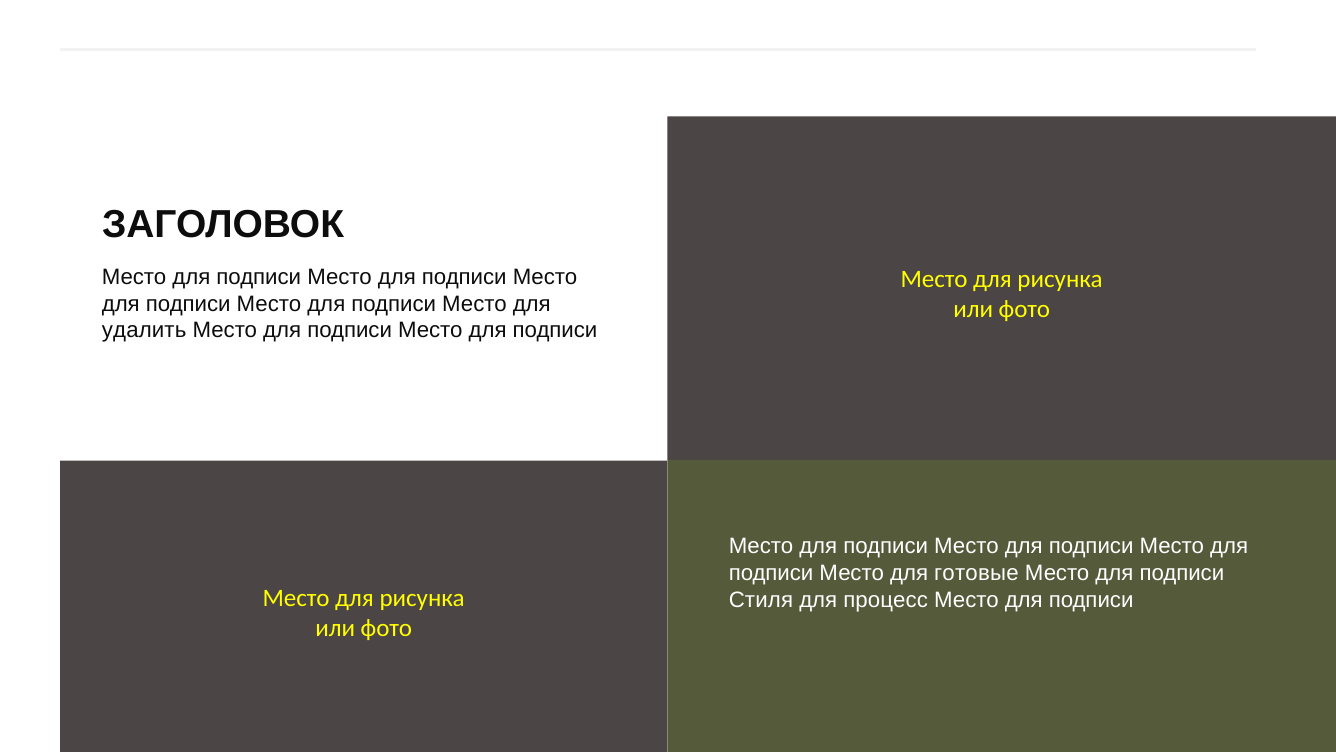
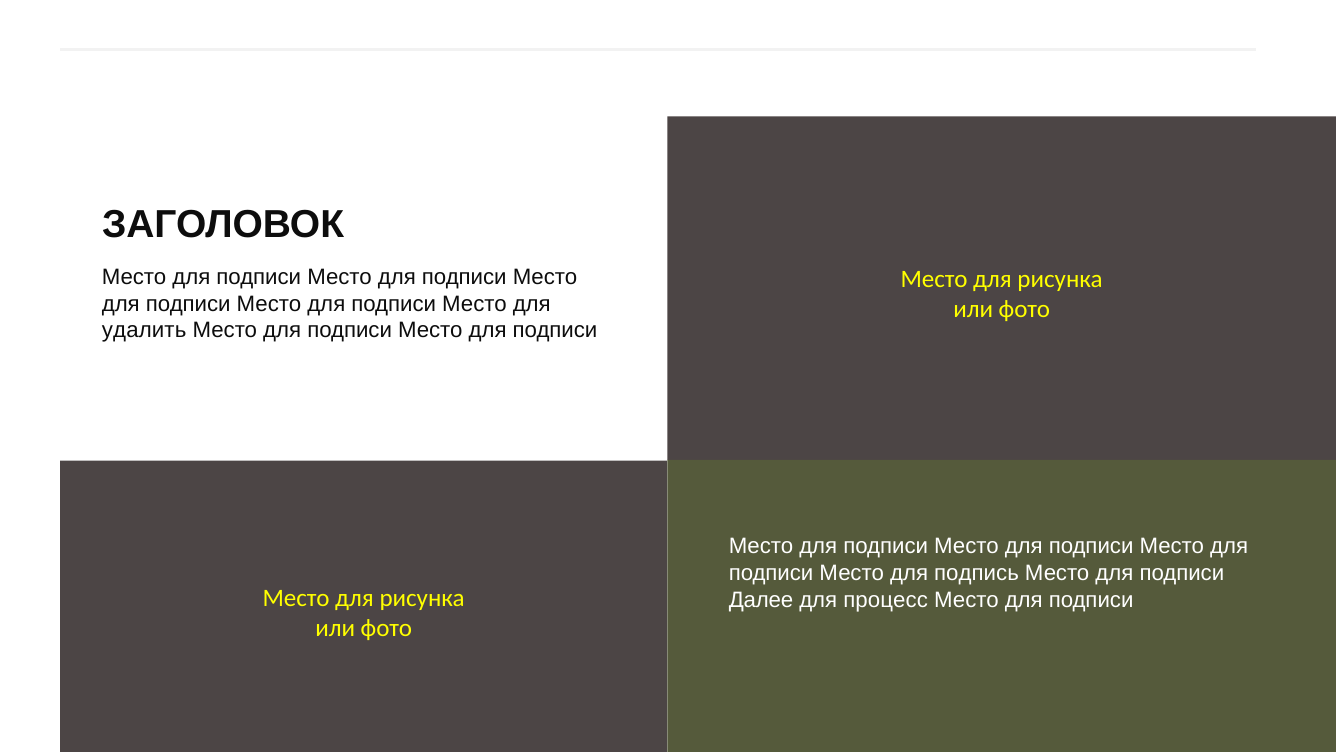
готовые: готовые -> подпись
Стиля: Стиля -> Далее
